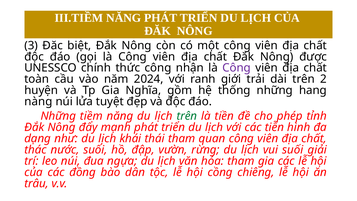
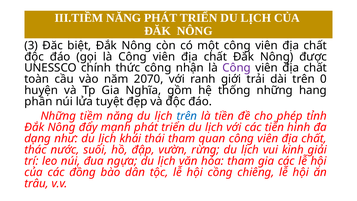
2024: 2024 -> 2070
2: 2 -> 0
nàng: nàng -> phần
trên at (187, 116) colour: green -> blue
vui suối: suối -> kinh
